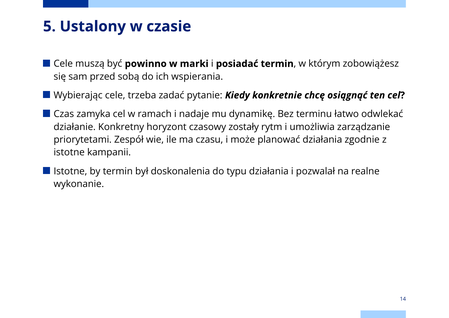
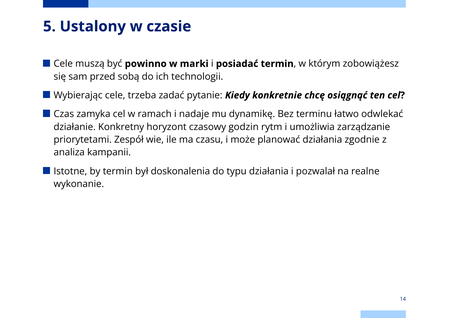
wspierania: wspierania -> technologii
zostały: zostały -> godzin
istotne at (69, 152): istotne -> analiza
